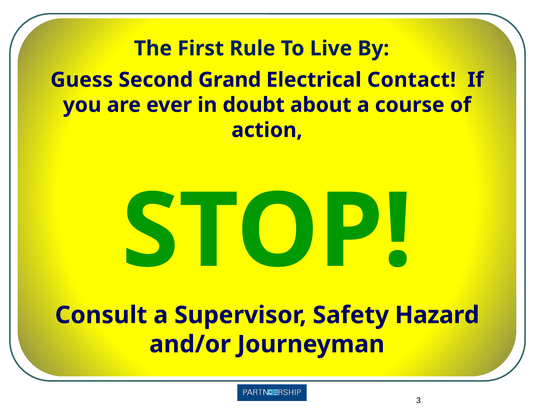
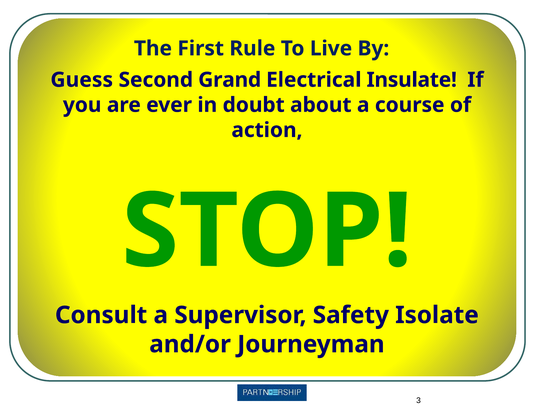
Contact: Contact -> Insulate
Hazard: Hazard -> Isolate
